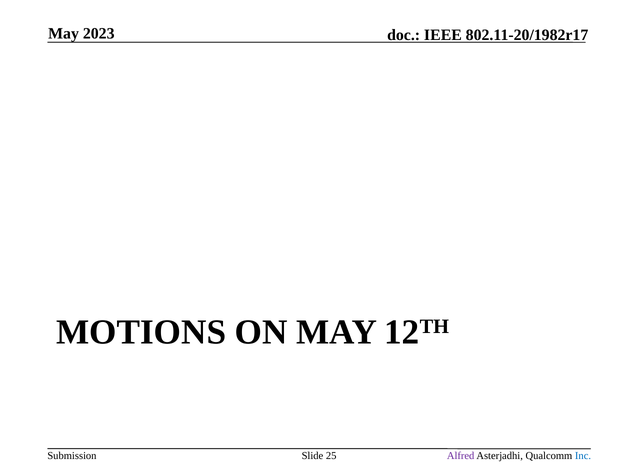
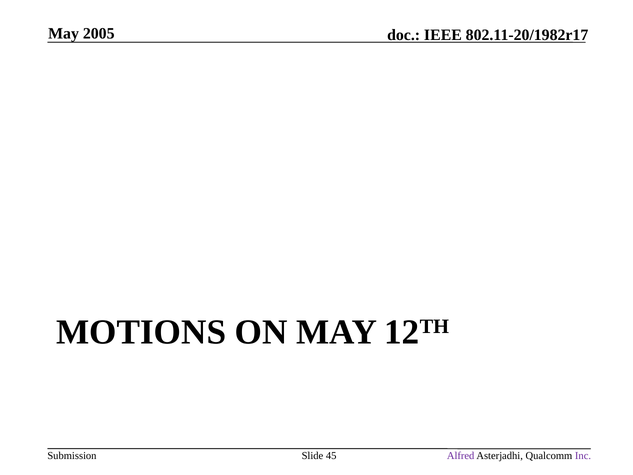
2023: 2023 -> 2005
25: 25 -> 45
Inc colour: blue -> purple
